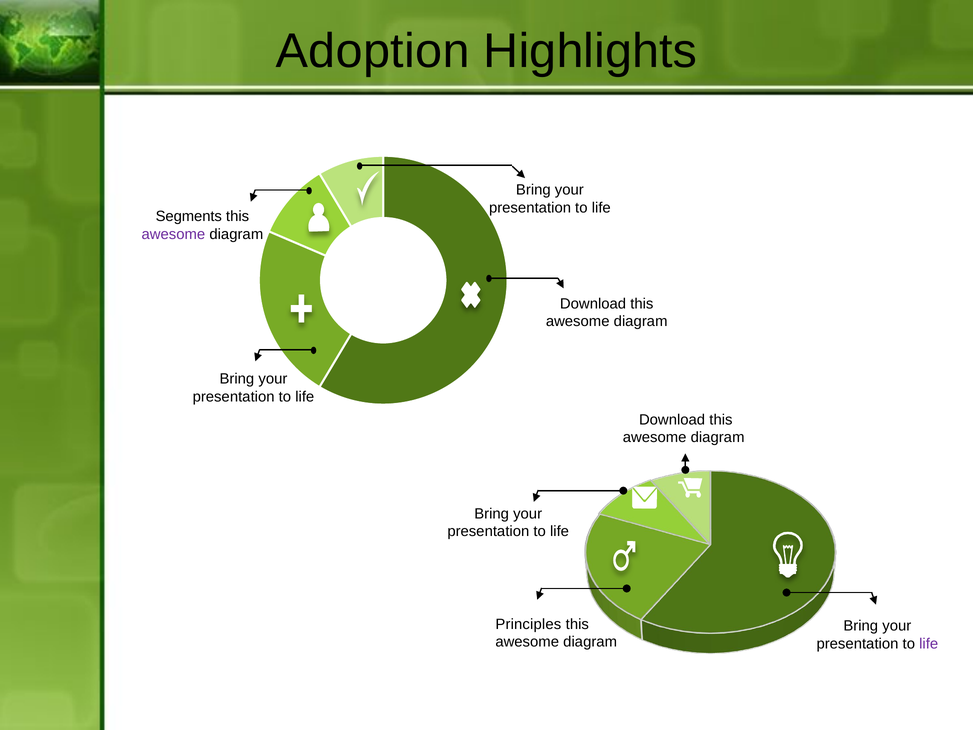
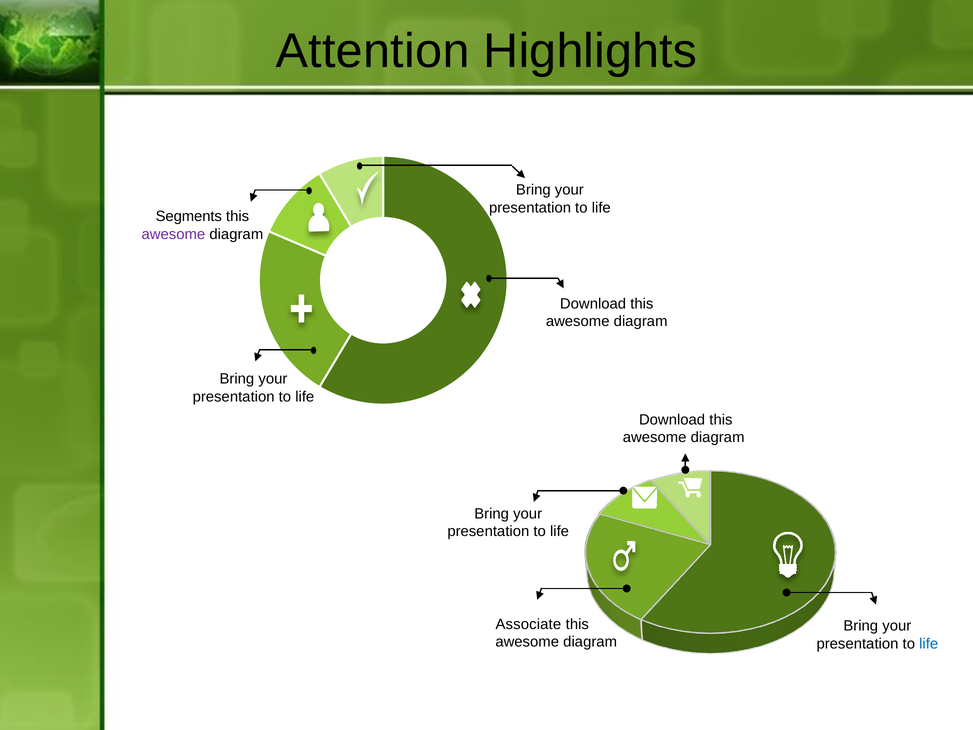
Adoption: Adoption -> Attention
Principles: Principles -> Associate
life at (929, 644) colour: purple -> blue
